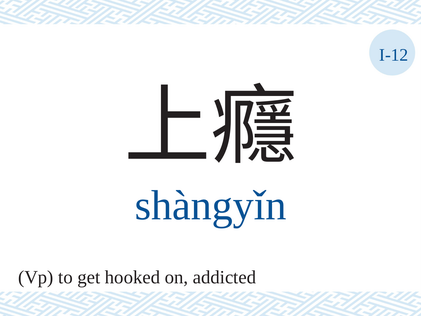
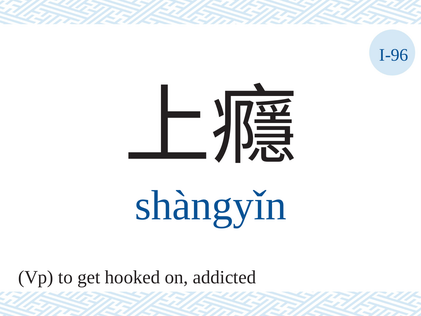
I-12: I-12 -> I-96
